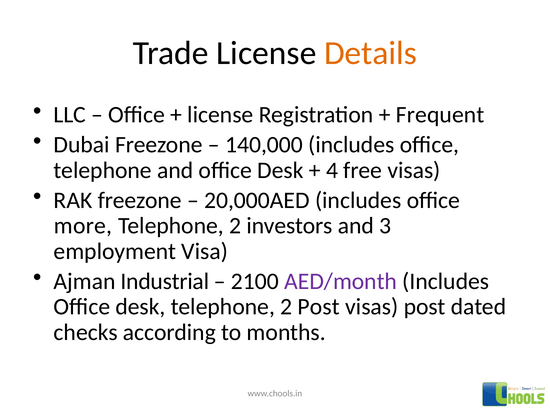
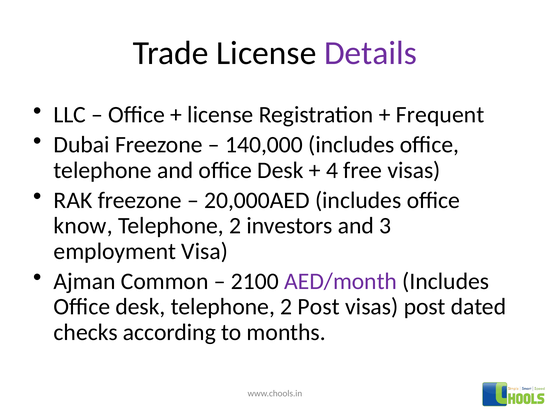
Details colour: orange -> purple
more: more -> know
Industrial: Industrial -> Common
